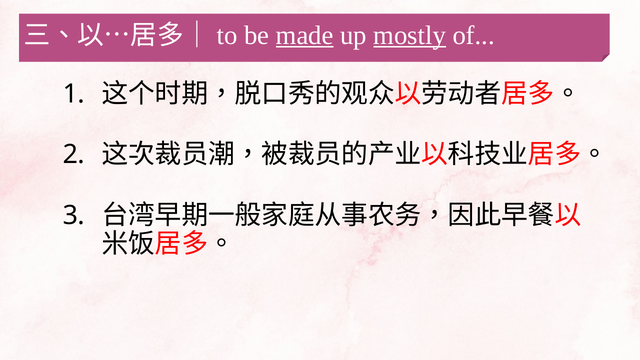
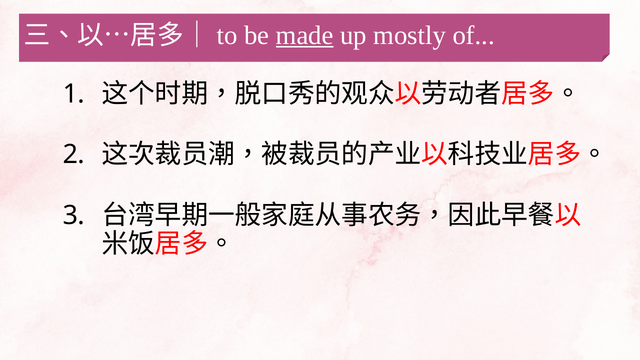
mostly underline: present -> none
